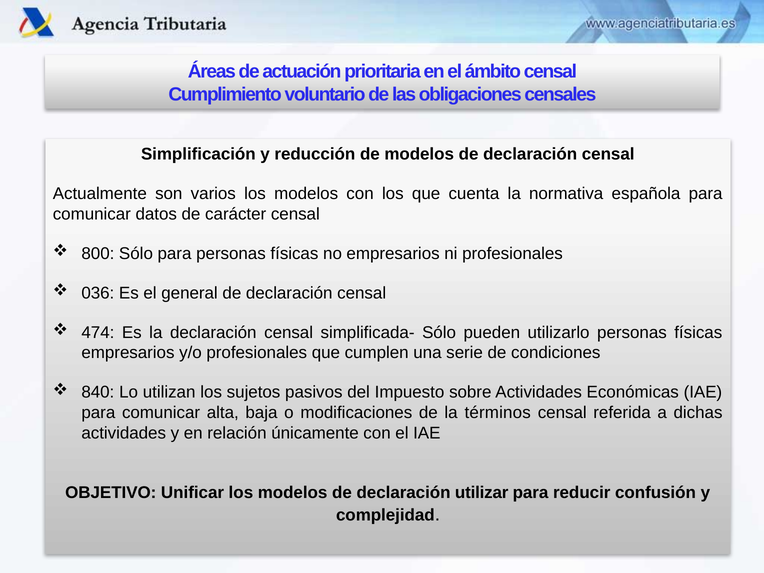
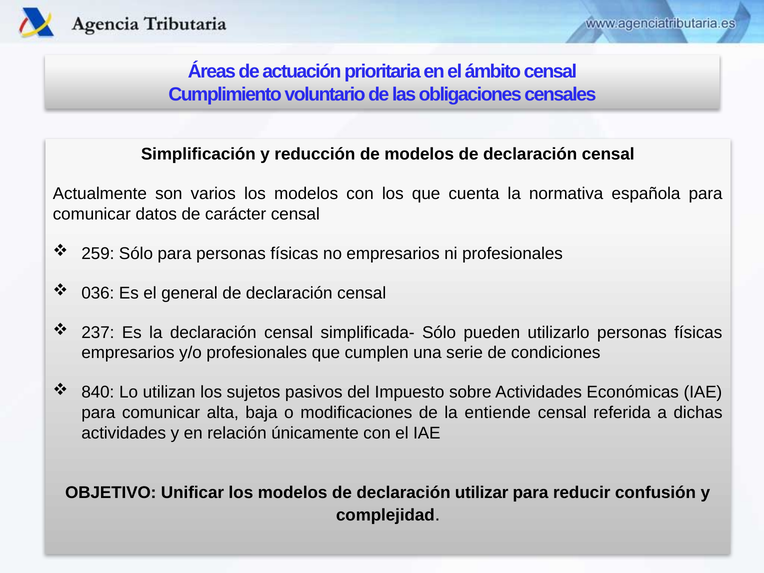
800: 800 -> 259
474: 474 -> 237
términos: términos -> entiende
